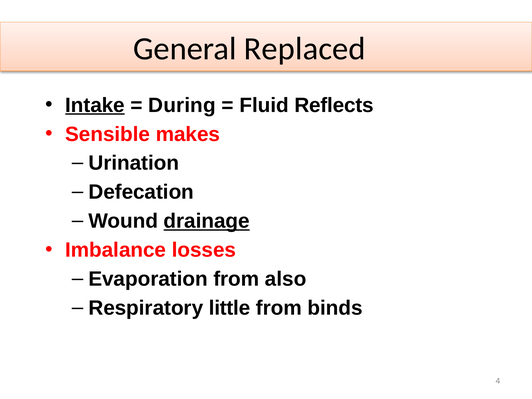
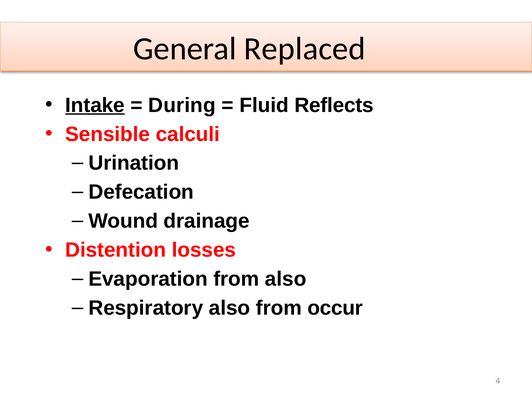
makes: makes -> calculi
drainage underline: present -> none
Imbalance: Imbalance -> Distention
Respiratory little: little -> also
binds: binds -> occur
